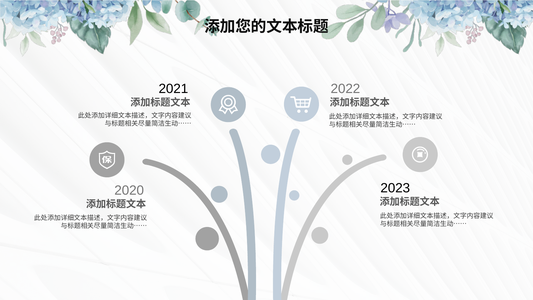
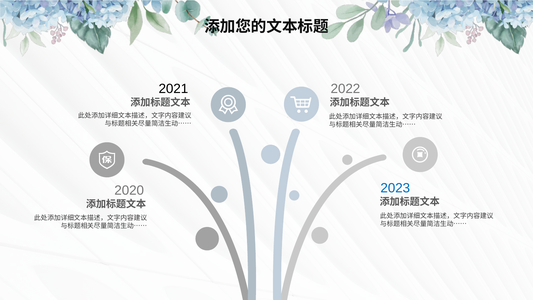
2023 colour: black -> blue
